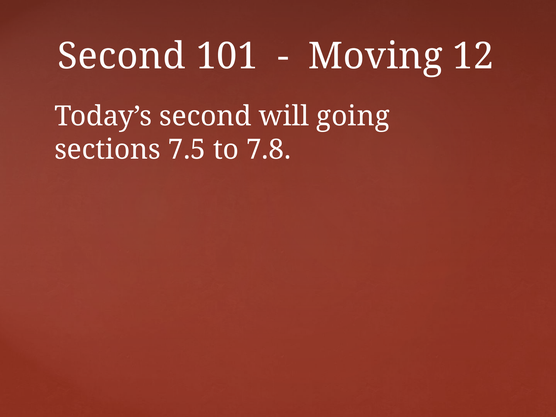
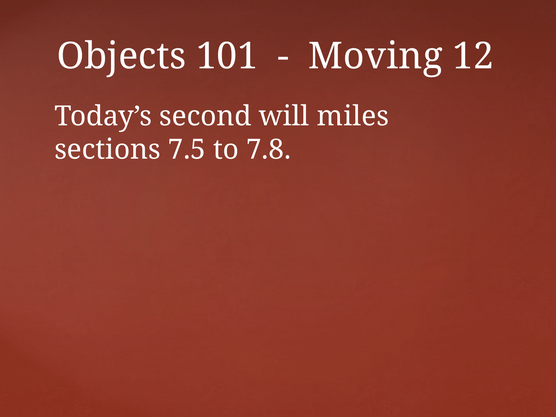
Second at (121, 56): Second -> Objects
going: going -> miles
